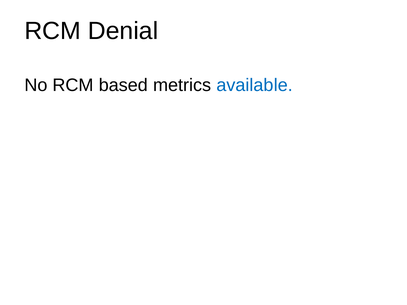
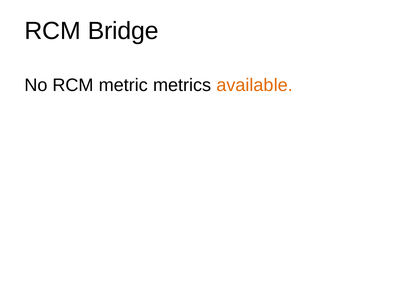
Denial: Denial -> Bridge
based: based -> metric
available colour: blue -> orange
